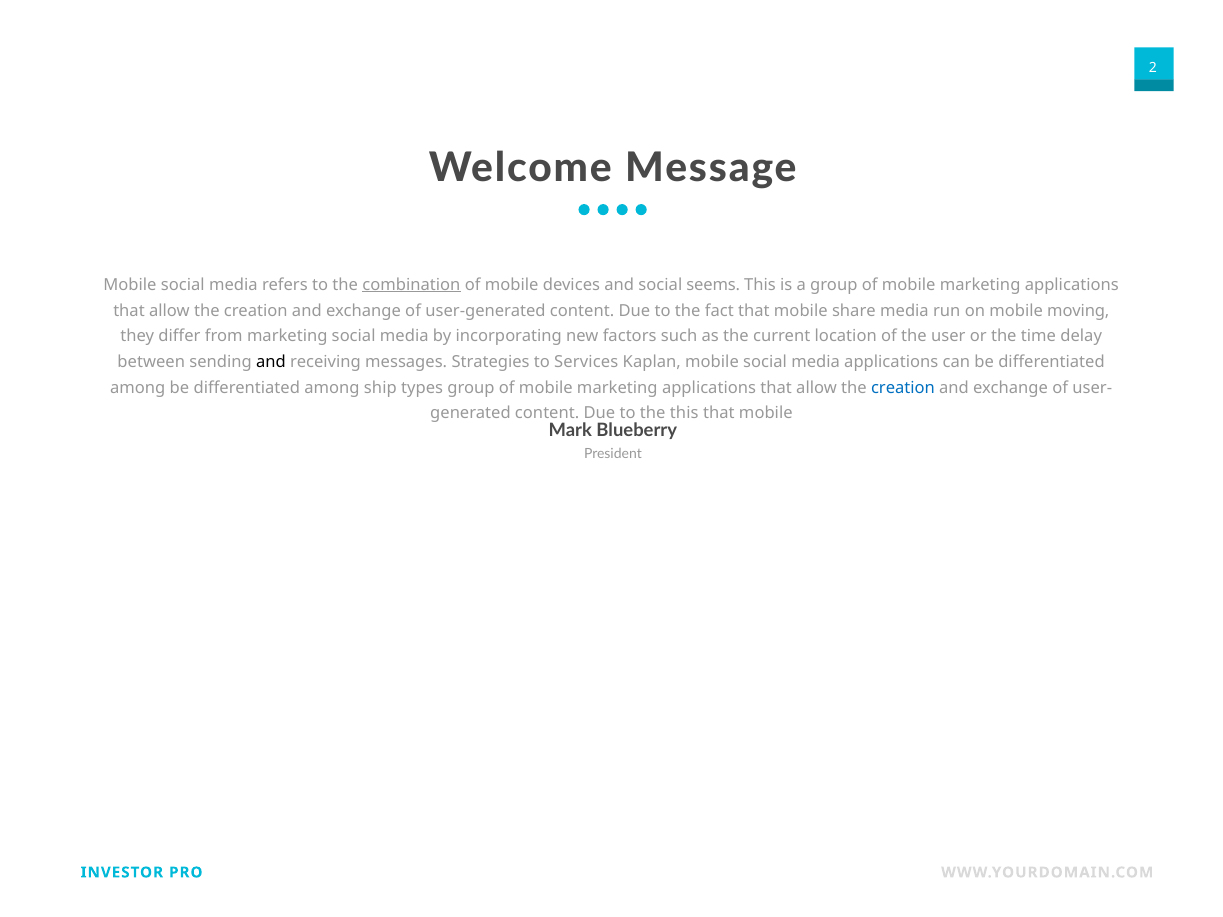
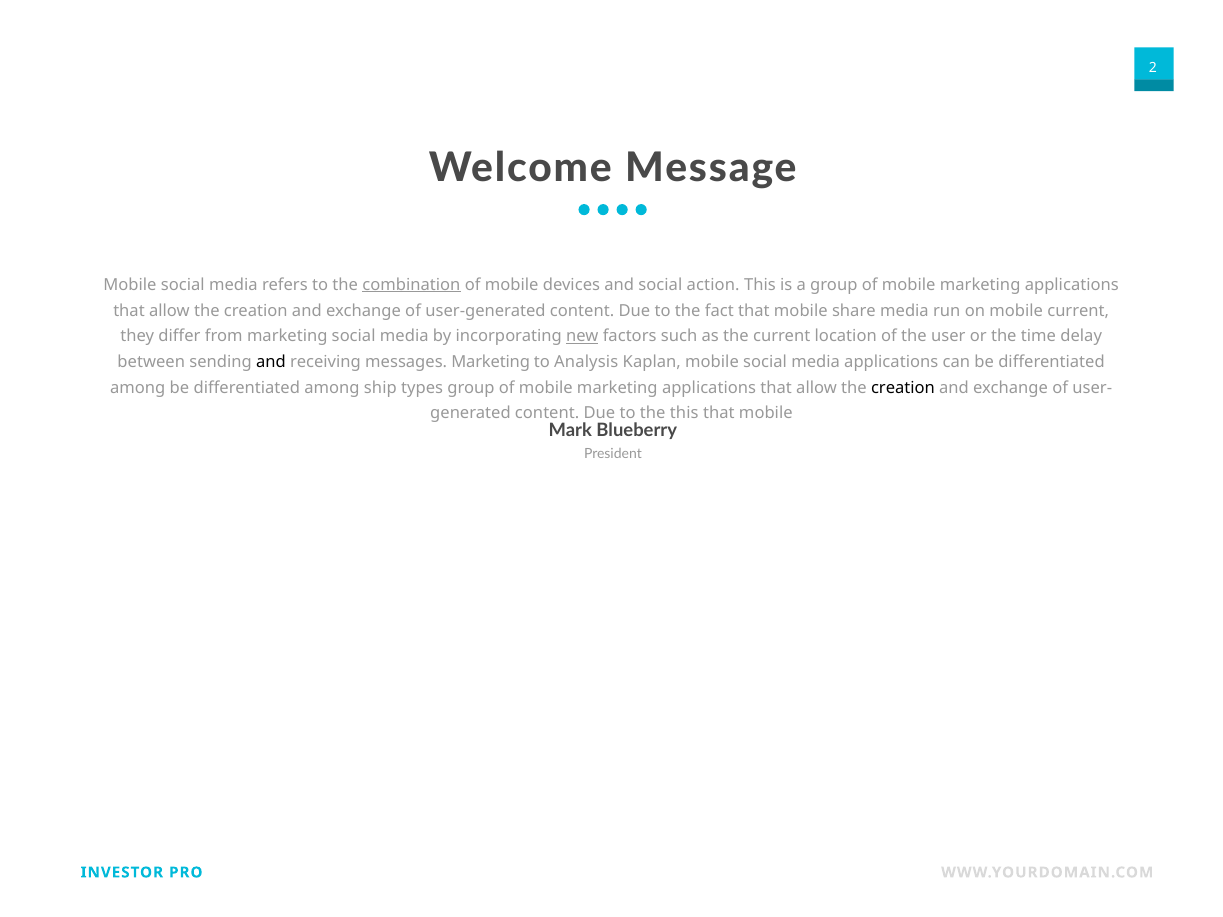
seems: seems -> action
mobile moving: moving -> current
new underline: none -> present
messages Strategies: Strategies -> Marketing
Services: Services -> Analysis
creation at (903, 388) colour: blue -> black
